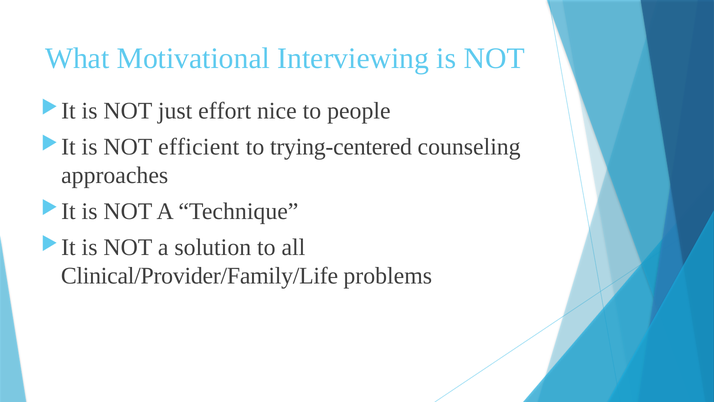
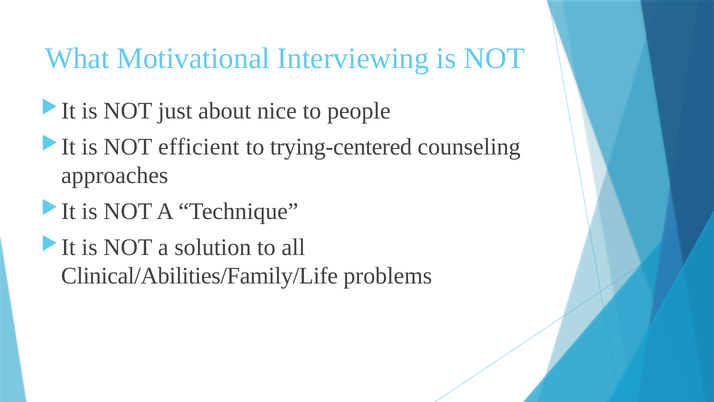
effort: effort -> about
Clinical/Provider/Family/Life: Clinical/Provider/Family/Life -> Clinical/Abilities/Family/Life
